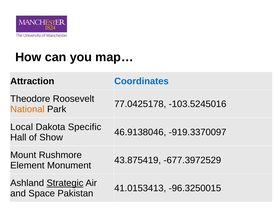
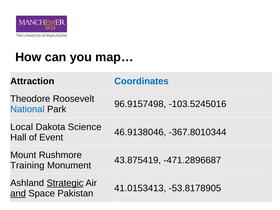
77.0425178: 77.0425178 -> 96.9157498
National colour: orange -> blue
Specific: Specific -> Science
-919.3370097: -919.3370097 -> -367.8010344
Show: Show -> Event
-677.3972529: -677.3972529 -> -471.2896687
Element: Element -> Training
-96.3250015: -96.3250015 -> -53.8178905
and underline: none -> present
